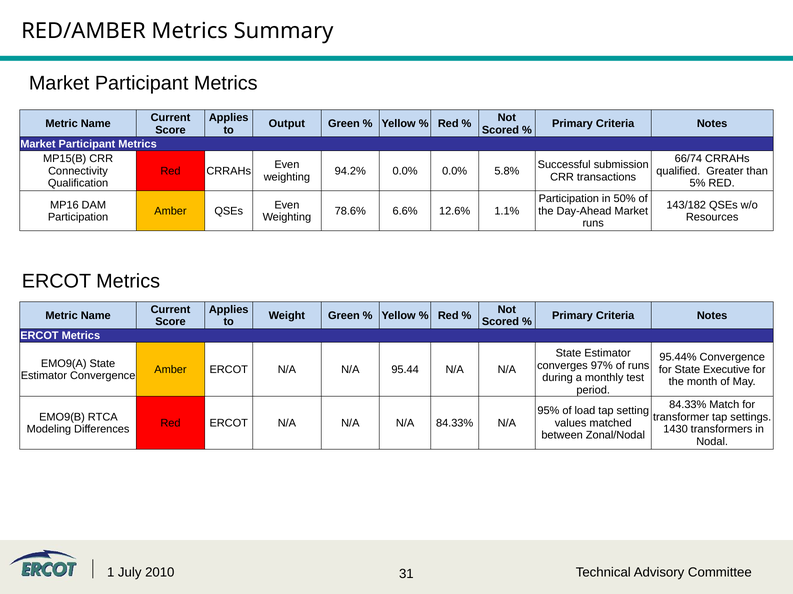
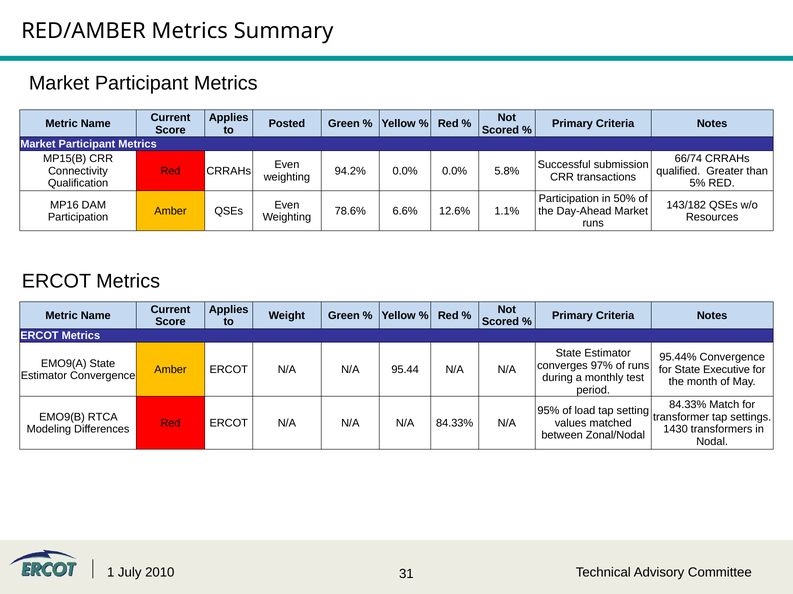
Output: Output -> Posted
